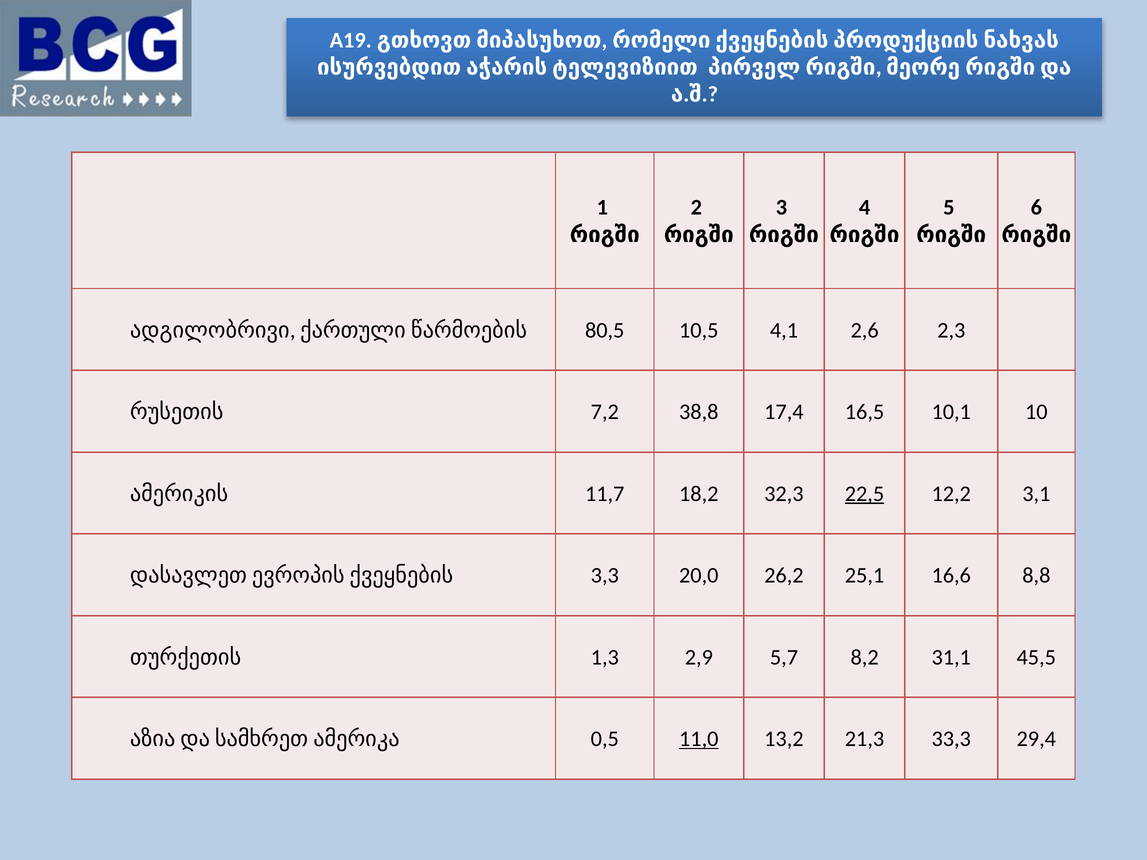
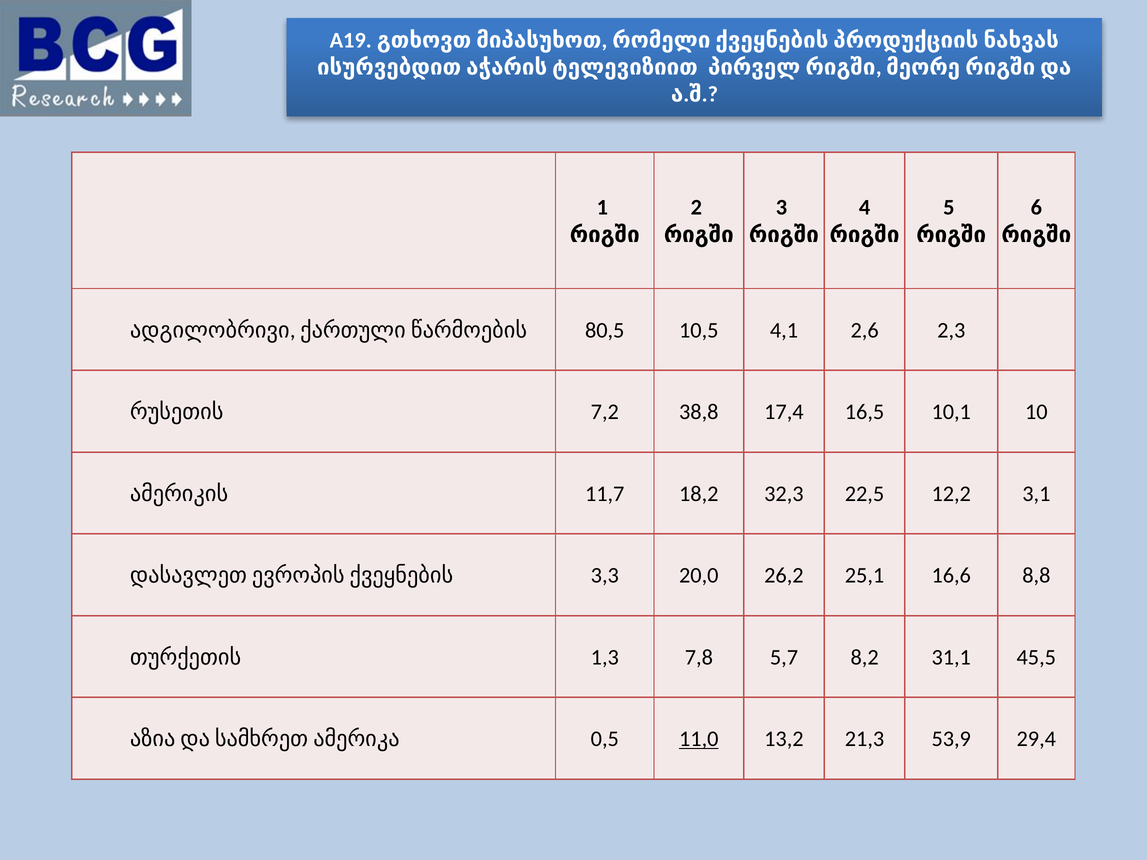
22,5 underline: present -> none
2,9: 2,9 -> 7,8
33,3: 33,3 -> 53,9
